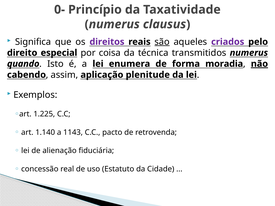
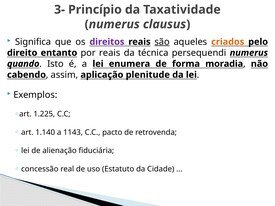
0-: 0- -> 3-
criados colour: purple -> orange
especial: especial -> entanto
por coisa: coisa -> reais
transmitidos: transmitidos -> persequendi
não underline: present -> none
